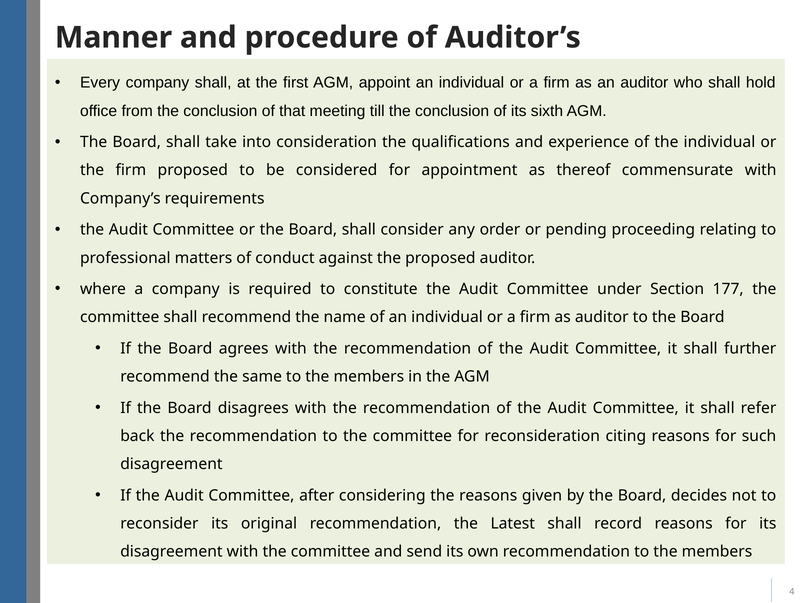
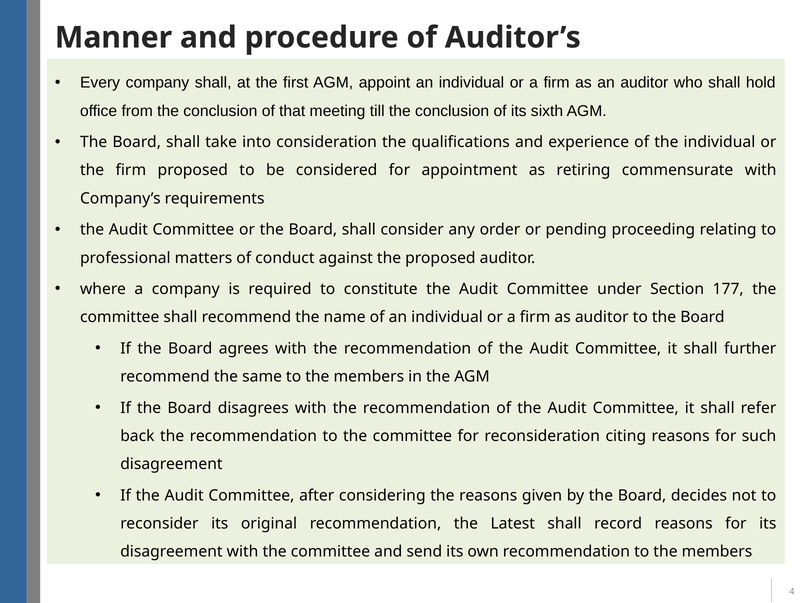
thereof: thereof -> retiring
